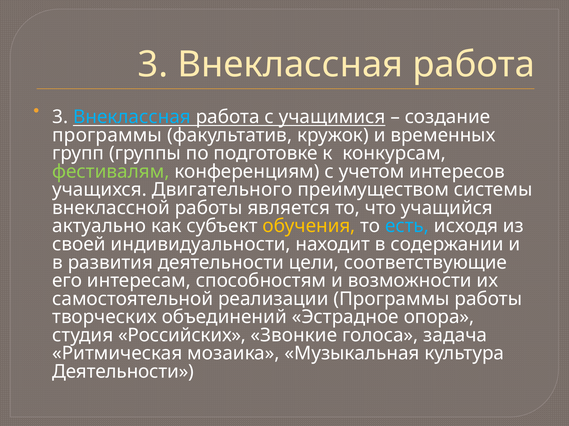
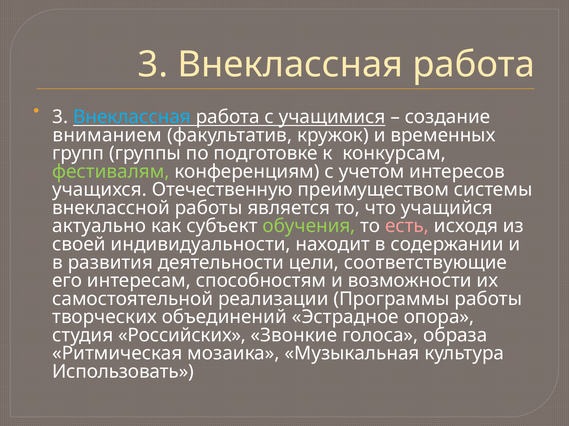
программы at (107, 135): программы -> вниманием
Двигательного: Двигательного -> Отечественную
обучения colour: yellow -> light green
есть colour: light blue -> pink
задача: задача -> образа
Деятельности at (123, 372): Деятельности -> Использовать
